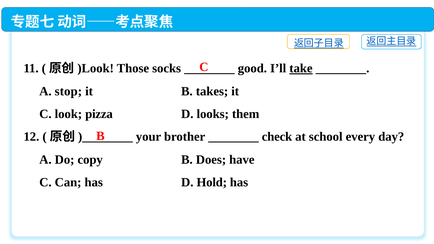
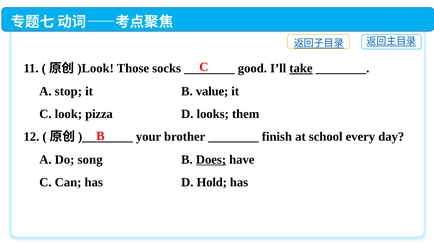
takes: takes -> value
check: check -> finish
copy: copy -> song
Does underline: none -> present
